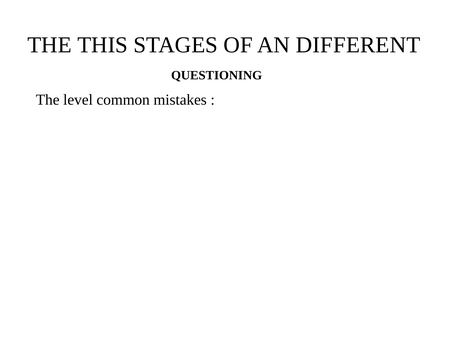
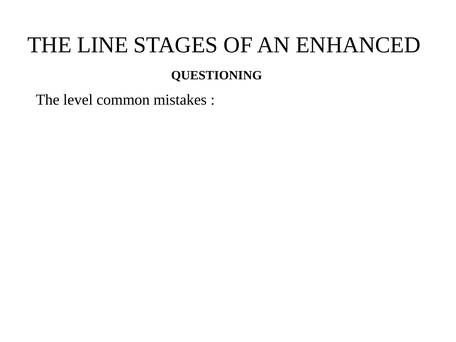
THIS: THIS -> LINE
DIFFERENT: DIFFERENT -> ENHANCED
